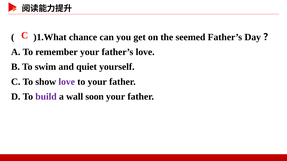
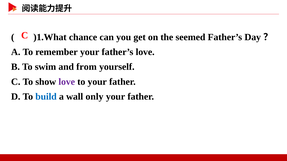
quiet: quiet -> from
build colour: purple -> blue
soon: soon -> only
